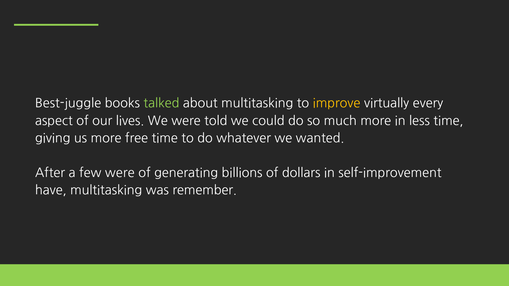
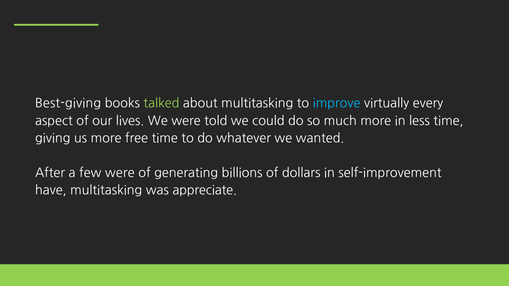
Best-juggle: Best-juggle -> Best-giving
improve colour: yellow -> light blue
remember: remember -> appreciate
